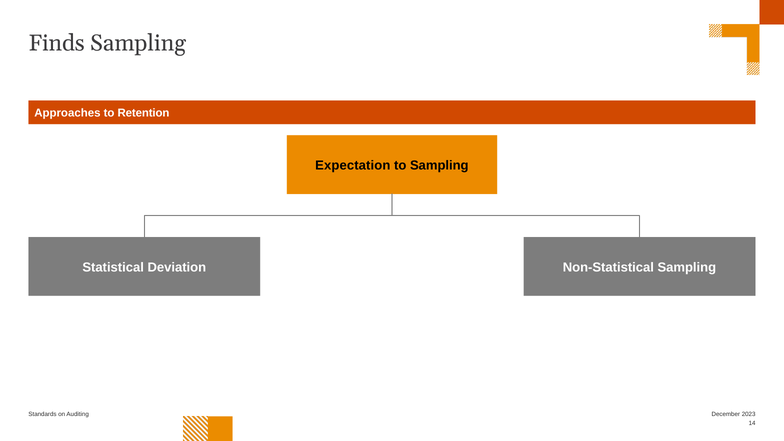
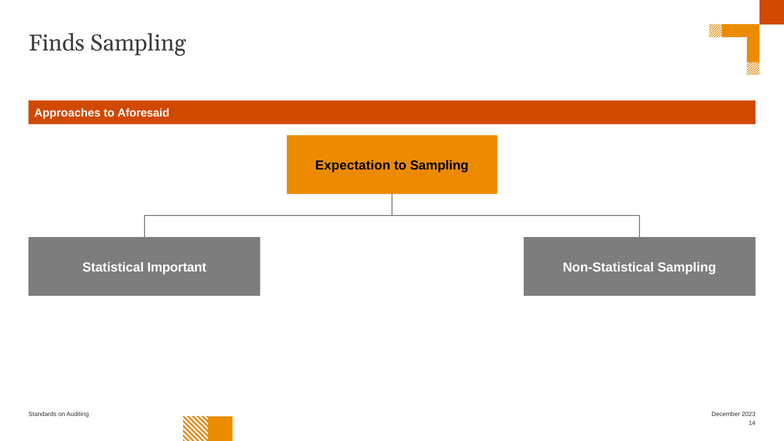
Retention: Retention -> Aforesaid
Deviation: Deviation -> Important
